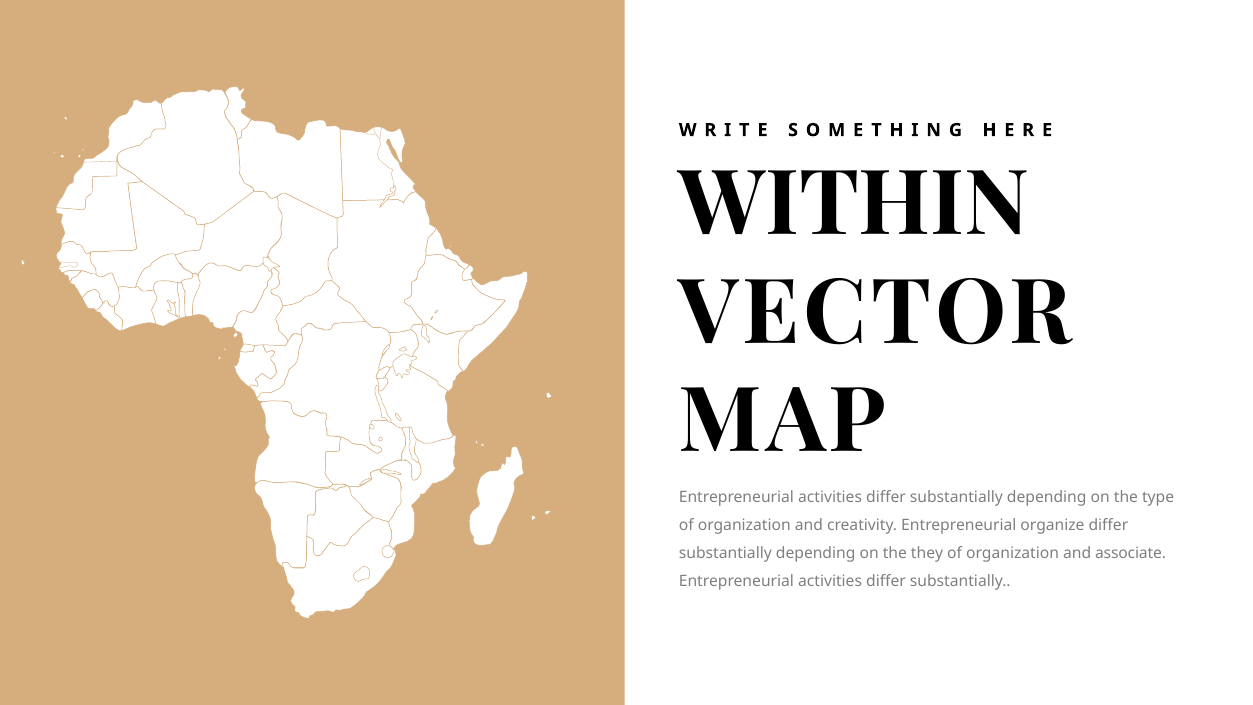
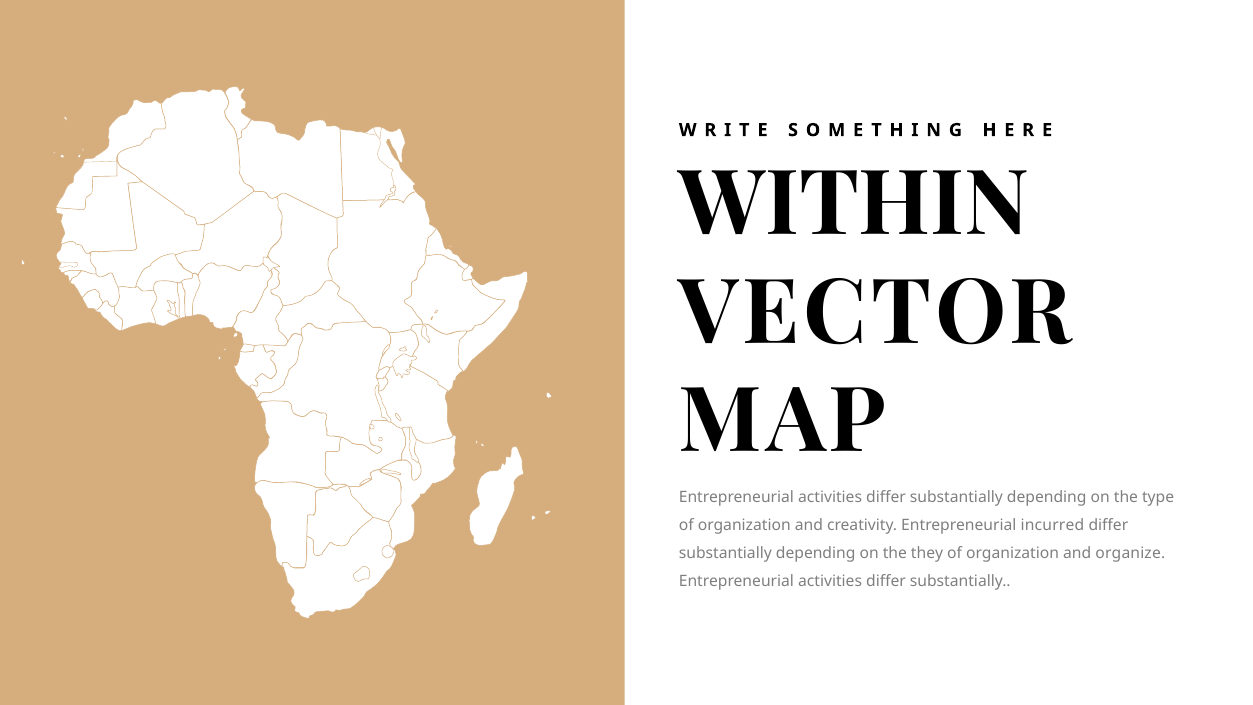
organize: organize -> incurred
associate: associate -> organize
